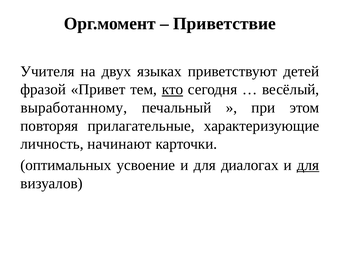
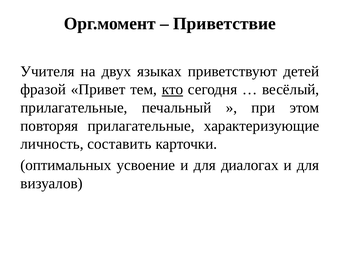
выработанному at (74, 108): выработанному -> прилагательные
начинают: начинают -> составить
для at (308, 165) underline: present -> none
